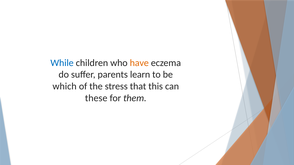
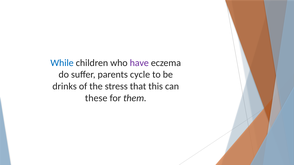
have colour: orange -> purple
learn: learn -> cycle
which: which -> drinks
